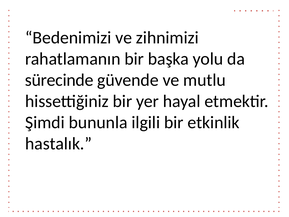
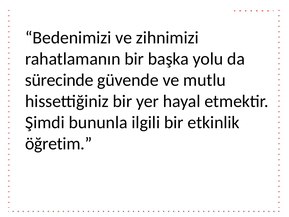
hastalık: hastalık -> öğretim
